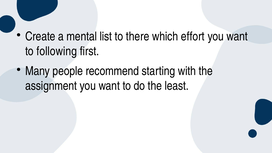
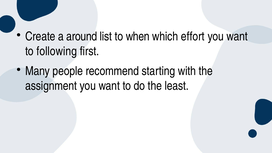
mental: mental -> around
there: there -> when
